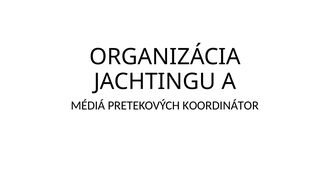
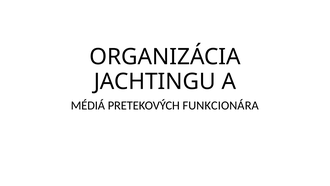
KOORDINÁTOR: KOORDINÁTOR -> FUNKCIONÁRA
